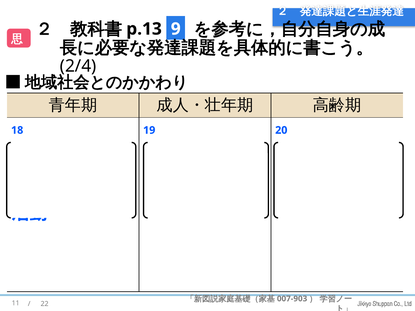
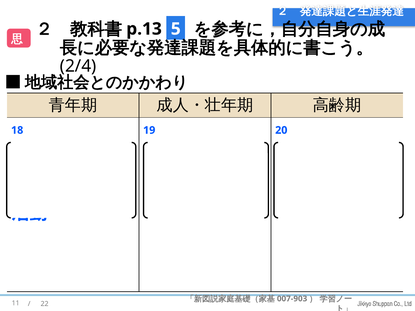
9: 9 -> 5
